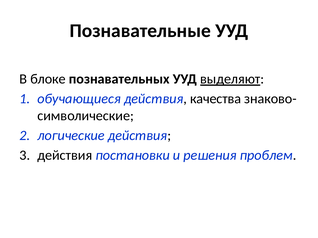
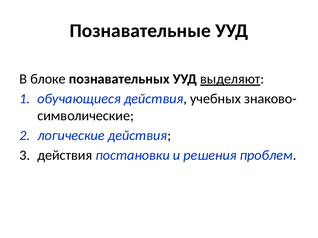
качества: качества -> учебных
